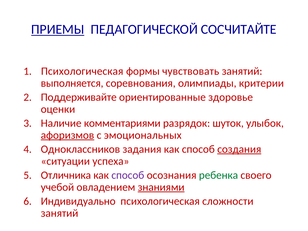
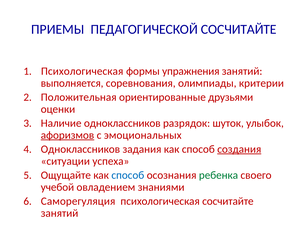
ПРИЕМЫ underline: present -> none
чувствовать: чувствовать -> упражнения
Поддерживайте: Поддерживайте -> Положительная
здоровье: здоровье -> друзьями
Наличие комментариями: комментариями -> одноклассников
Отличника: Отличника -> Ощущайте
способ at (128, 175) colour: purple -> blue
знаниями underline: present -> none
Индивидуально: Индивидуально -> Саморегуляция
психологическая сложности: сложности -> сосчитайте
